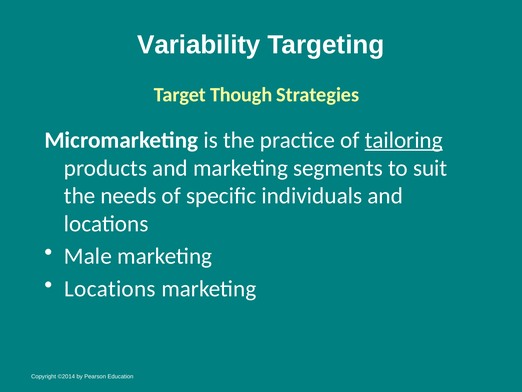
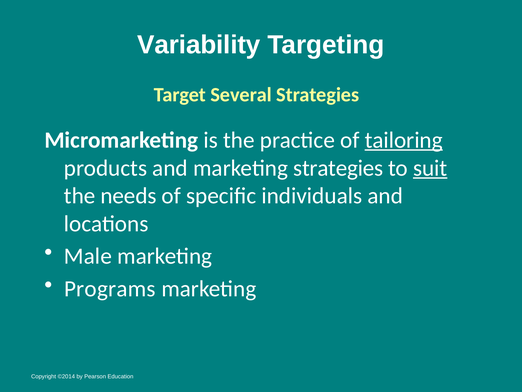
Though: Though -> Several
marketing segments: segments -> strategies
suit underline: none -> present
Locations at (110, 288): Locations -> Programs
